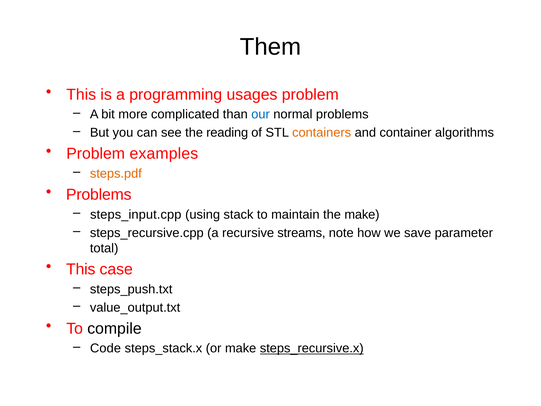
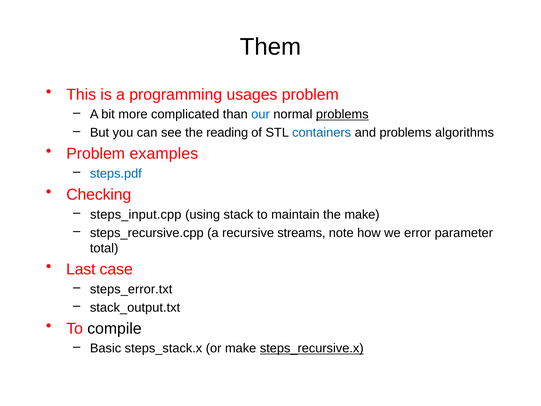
problems at (342, 114) underline: none -> present
containers colour: orange -> blue
and container: container -> problems
steps.pdf colour: orange -> blue
Problems at (99, 195): Problems -> Checking
save: save -> error
This at (81, 269): This -> Last
steps_push.txt: steps_push.txt -> steps_error.txt
value_output.txt: value_output.txt -> stack_output.txt
Code: Code -> Basic
